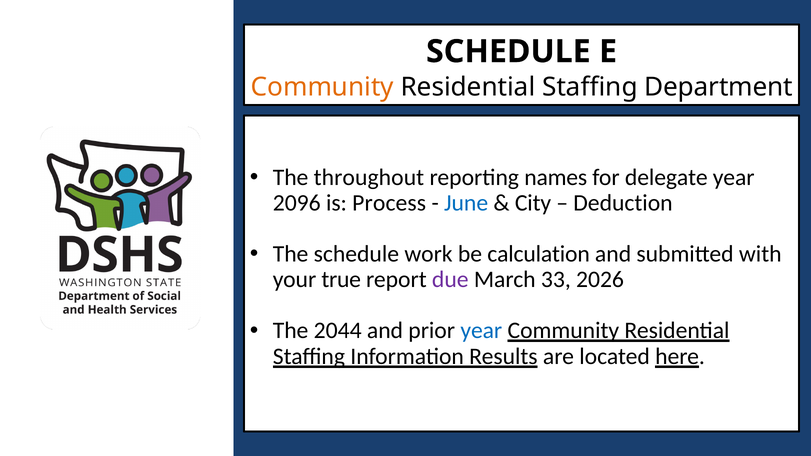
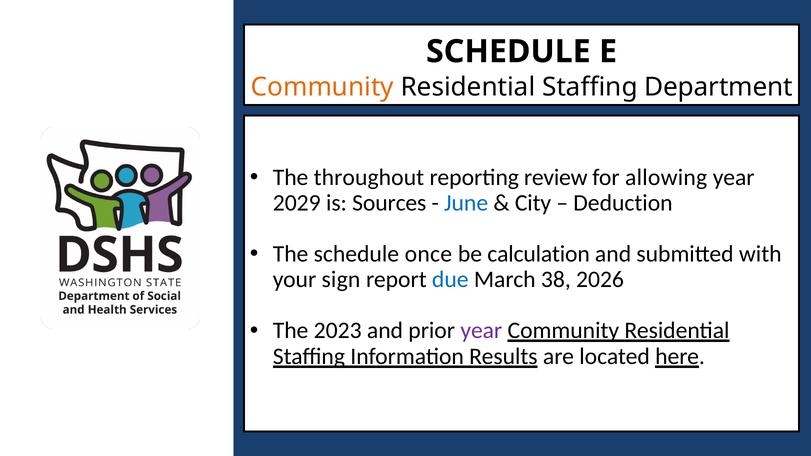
names: names -> review
delegate: delegate -> allowing
2096: 2096 -> 2029
Process: Process -> Sources
work: work -> once
true: true -> sign
due colour: purple -> blue
33: 33 -> 38
2044: 2044 -> 2023
year at (481, 331) colour: blue -> purple
